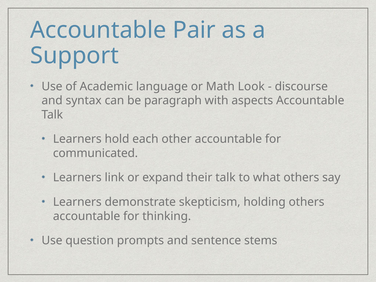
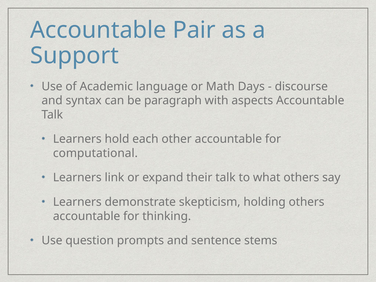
Look: Look -> Days
communicated: communicated -> computational
